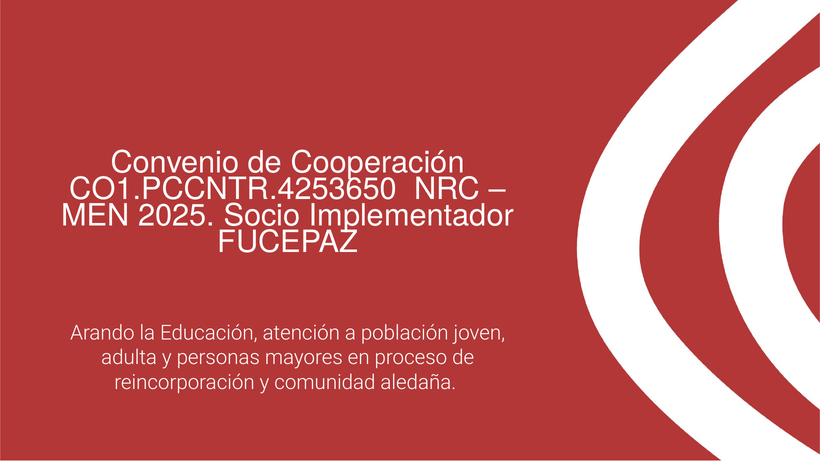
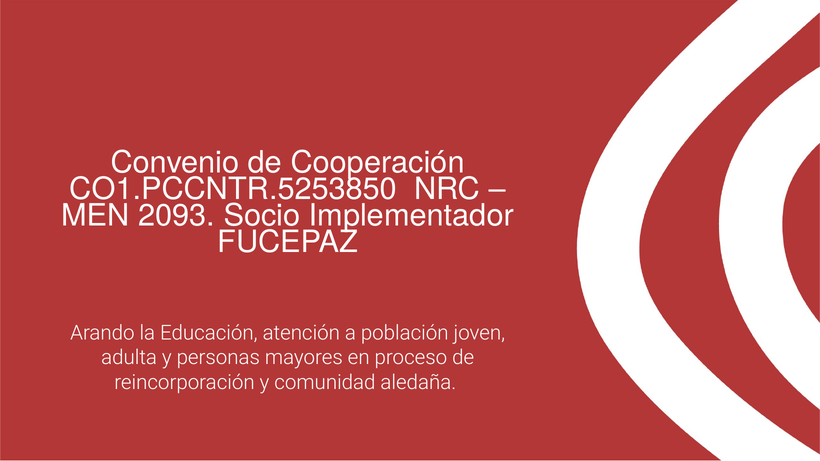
CO1.PCCNTR.4253650: CO1.PCCNTR.4253650 -> CO1.PCCNTR.5253850
2025: 2025 -> 2093
